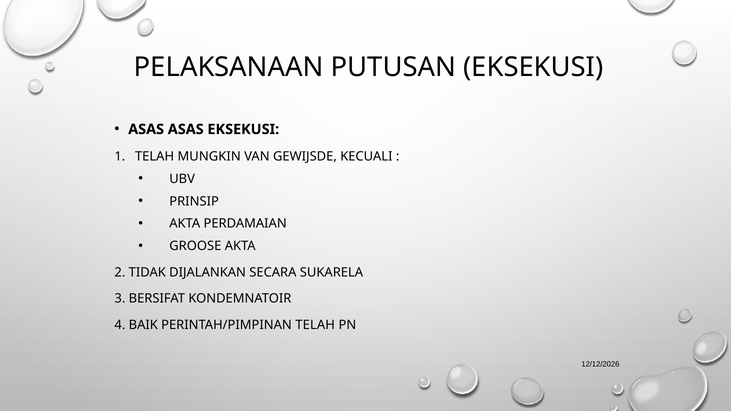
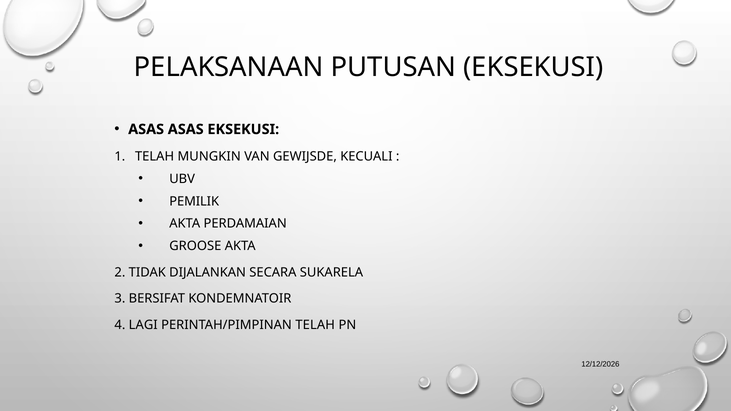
PRINSIP: PRINSIP -> PEMILIK
BAIK: BAIK -> LAGI
